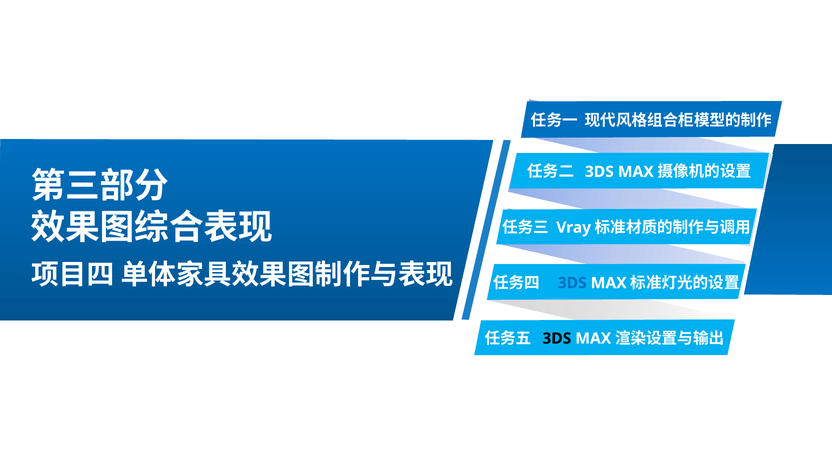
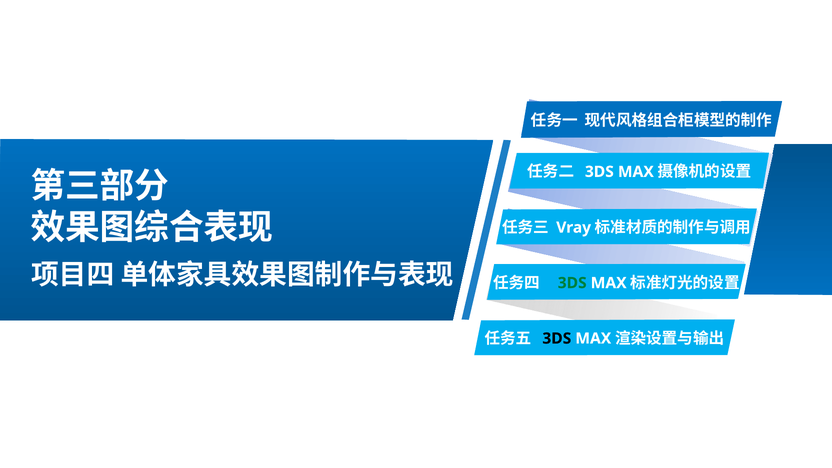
3DS at (572, 283) colour: blue -> green
